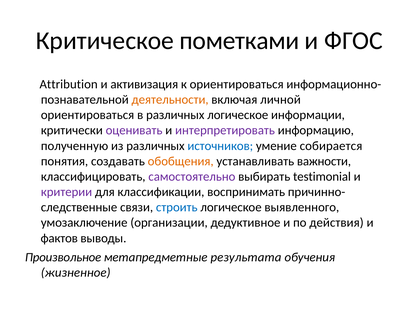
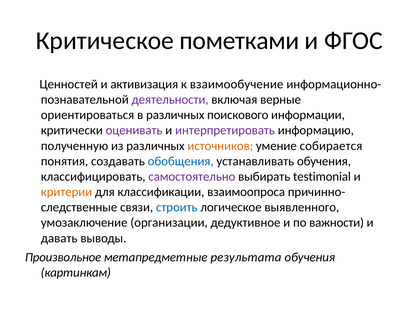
Attribution: Attribution -> Ценностей
к ориентироваться: ориентироваться -> взаимообучение
деятельности colour: orange -> purple
личной: личной -> верные
различных логическое: логическое -> поискового
источников colour: blue -> orange
обобщения colour: orange -> blue
устанавливать важности: важности -> обучения
критерии colour: purple -> orange
воспринимать: воспринимать -> взаимоопроса
действия: действия -> важности
фактов: фактов -> давать
жизненное: жизненное -> картинкам
